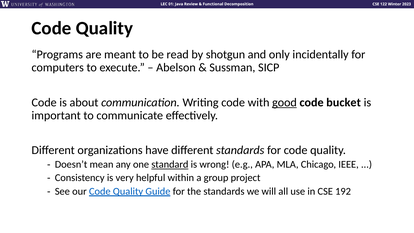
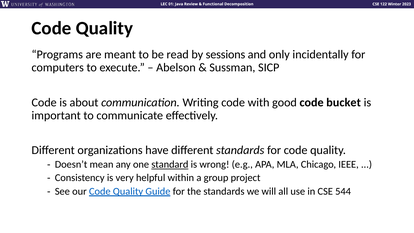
shotgun: shotgun -> sessions
good underline: present -> none
192: 192 -> 544
